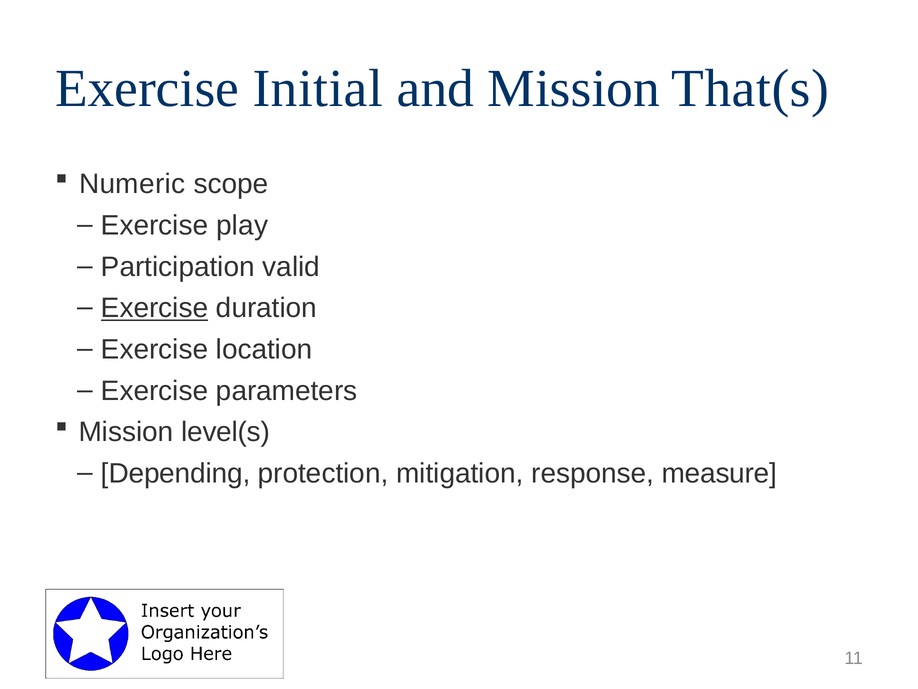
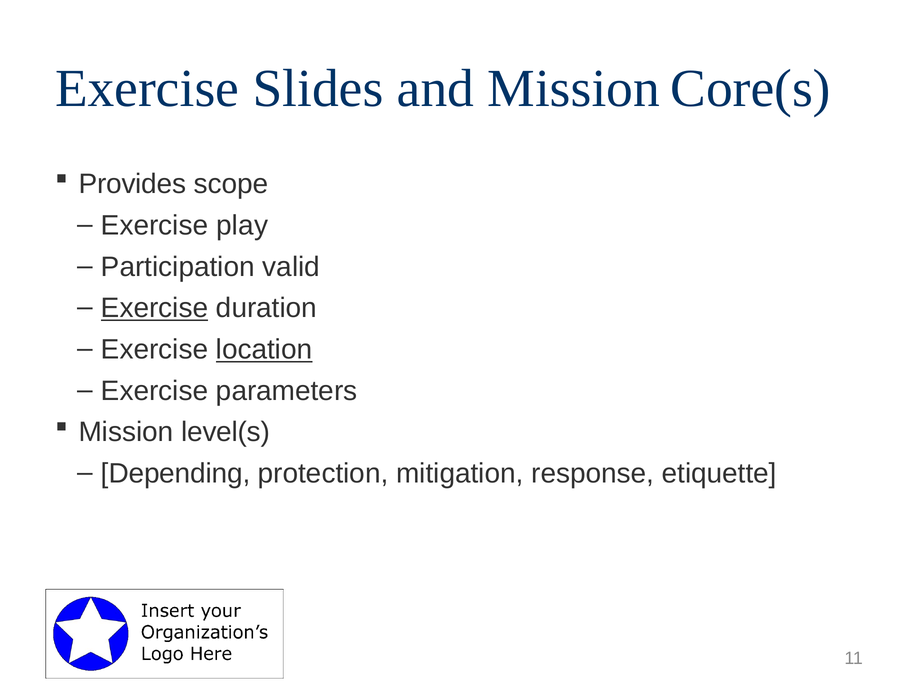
Initial: Initial -> Slides
That(s: That(s -> Core(s
Numeric: Numeric -> Provides
location underline: none -> present
measure: measure -> etiquette
